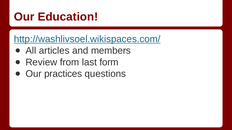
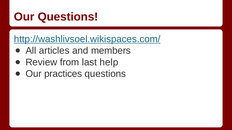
Our Education: Education -> Questions
form: form -> help
